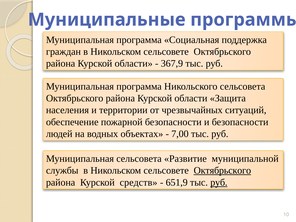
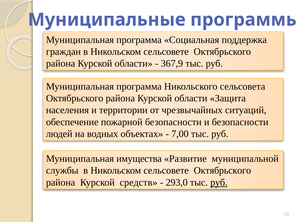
Муниципальная сельсовета: сельсовета -> имущества
Октябрьского at (222, 171) underline: present -> none
651,9: 651,9 -> 293,0
